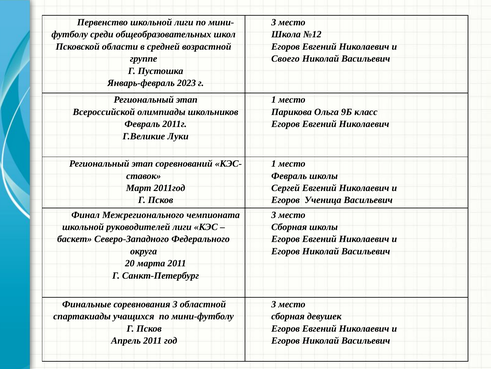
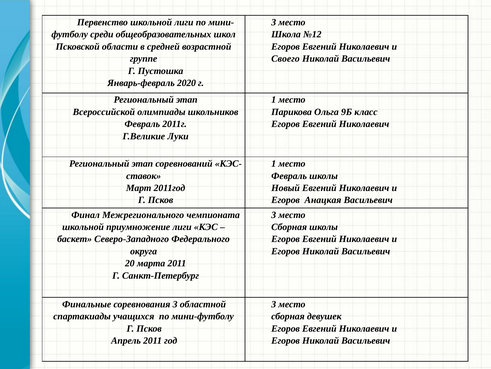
2023: 2023 -> 2020
Сергей: Сергей -> Новый
Ученица: Ученица -> Анацкая
руководителей: руководителей -> приумножение
